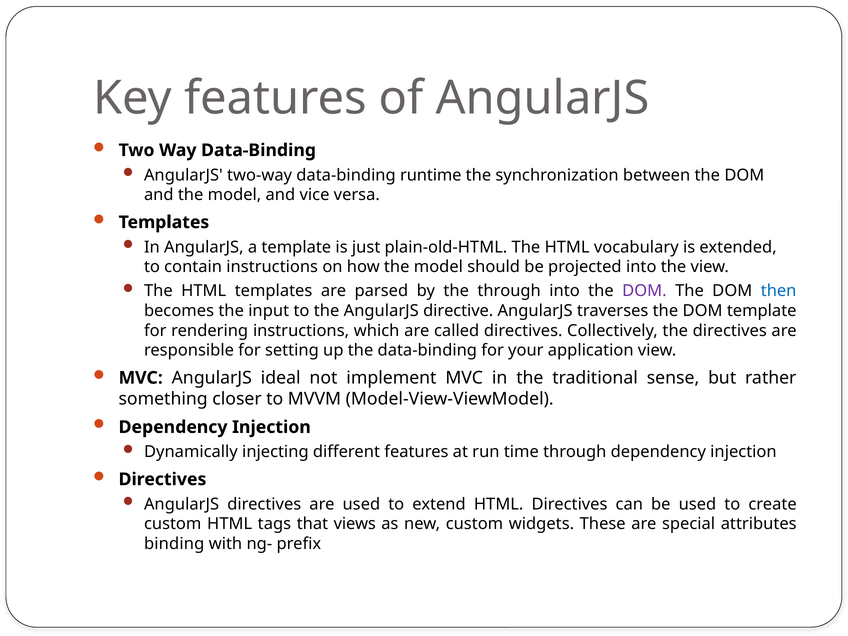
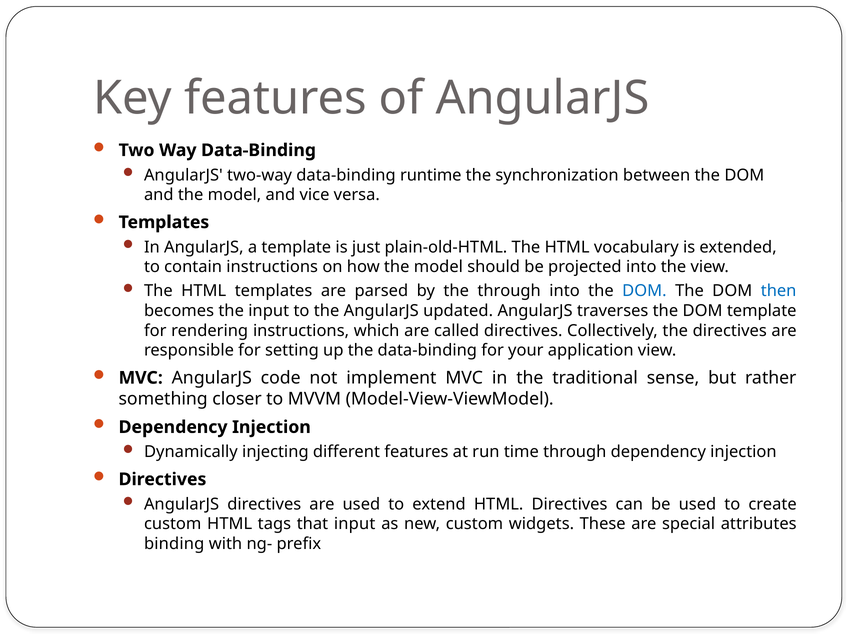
DOM at (644, 291) colour: purple -> blue
directive: directive -> updated
ideal: ideal -> code
that views: views -> input
